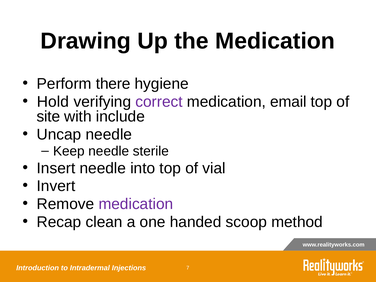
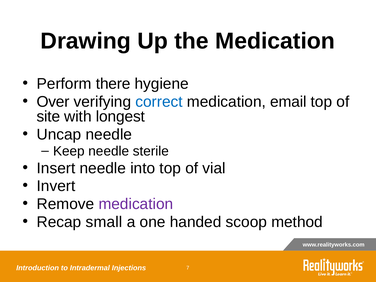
Hold: Hold -> Over
correct colour: purple -> blue
include: include -> longest
clean: clean -> small
